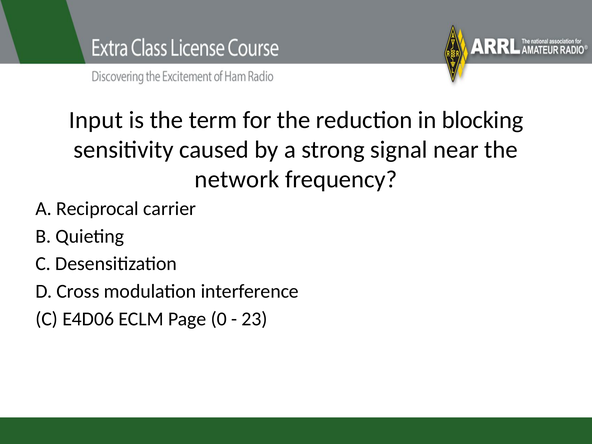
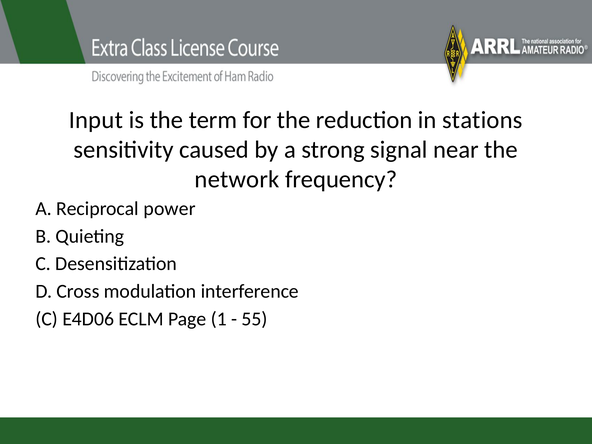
blocking: blocking -> stations
carrier: carrier -> power
0: 0 -> 1
23: 23 -> 55
